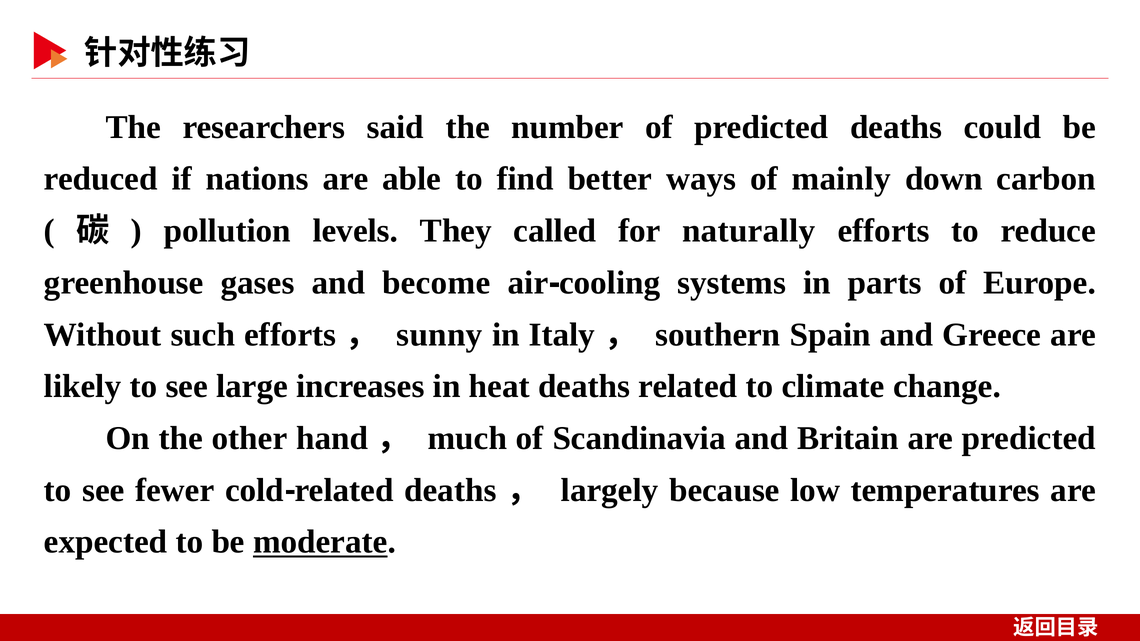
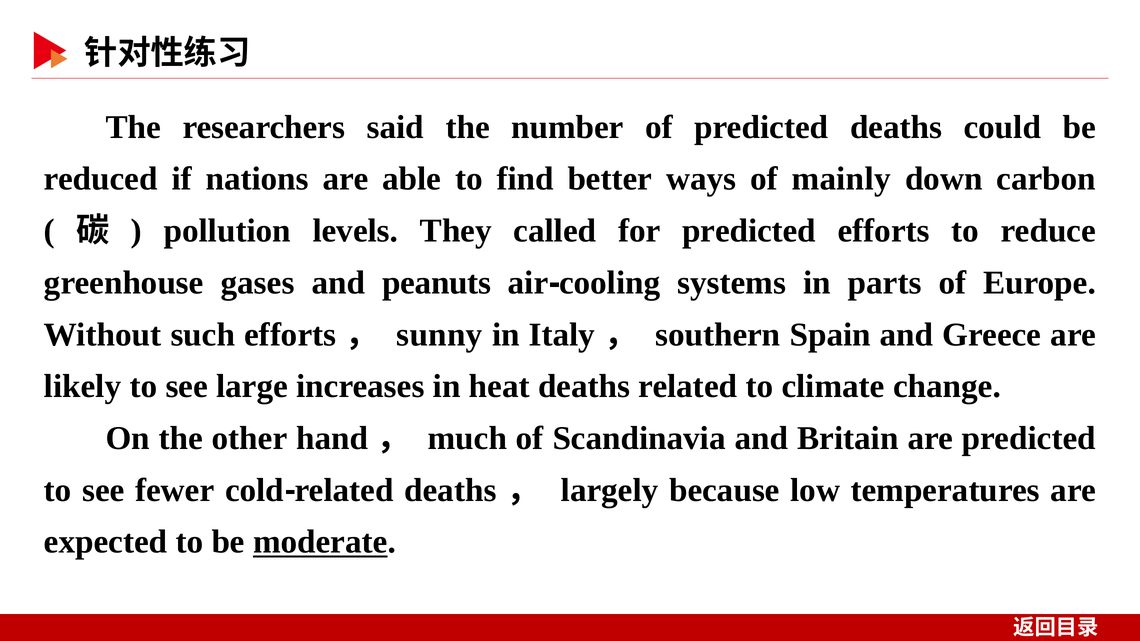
for naturally: naturally -> predicted
become: become -> peanuts
